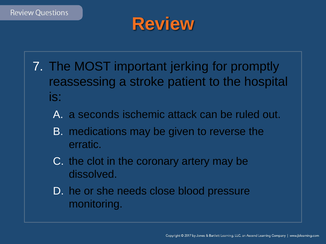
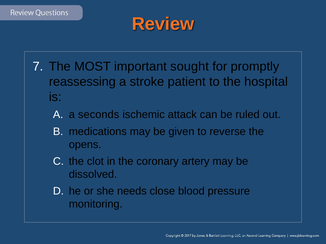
jerking: jerking -> sought
erratic: erratic -> opens
